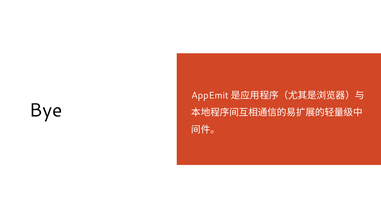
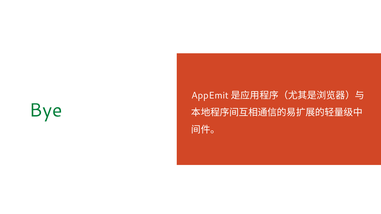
Bye colour: black -> green
